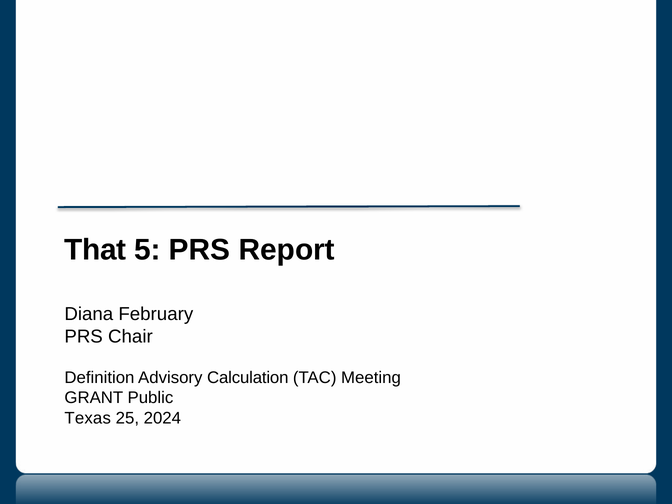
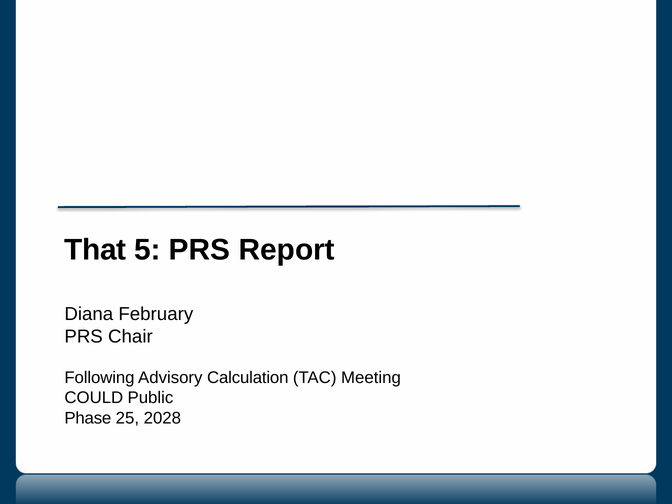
Definition: Definition -> Following
GRANT: GRANT -> COULD
Texas: Texas -> Phase
2024: 2024 -> 2028
